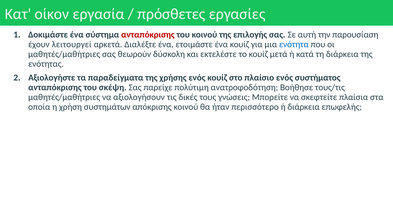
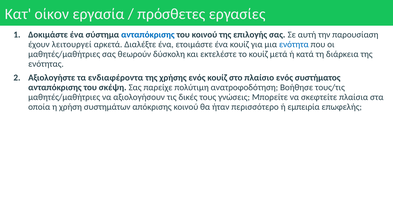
ανταπόκρισης at (148, 35) colour: red -> blue
παραδείγματα: παραδείγματα -> ενδιαφέροντα
ή διάρκεια: διάρκεια -> εμπειρία
